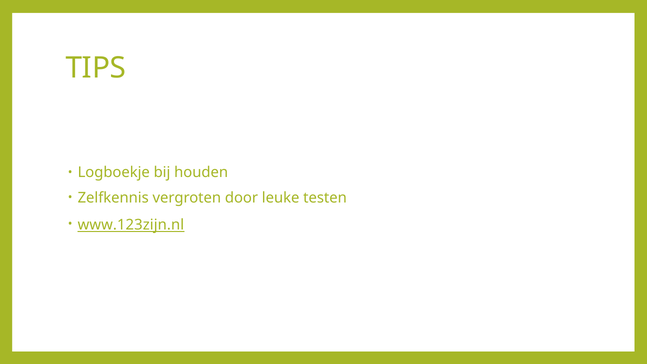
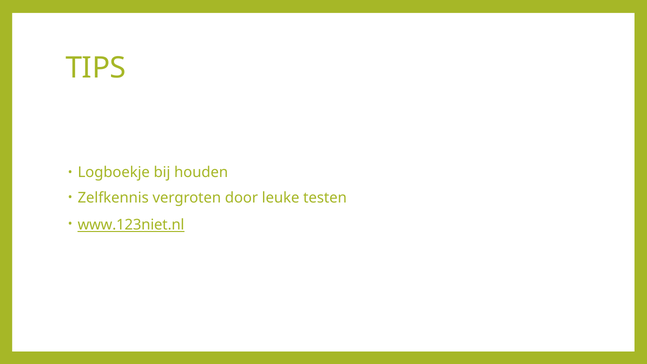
www.123zijn.nl: www.123zijn.nl -> www.123niet.nl
